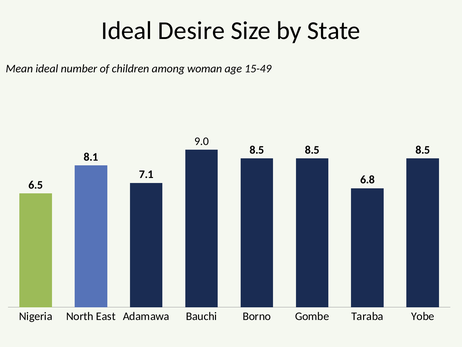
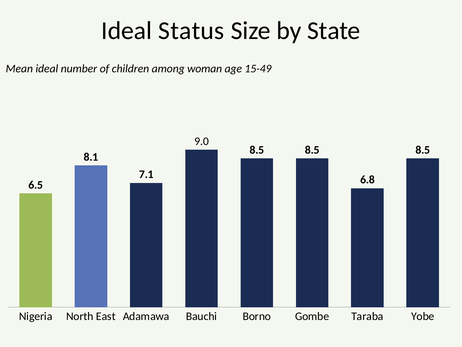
Desire: Desire -> Status
